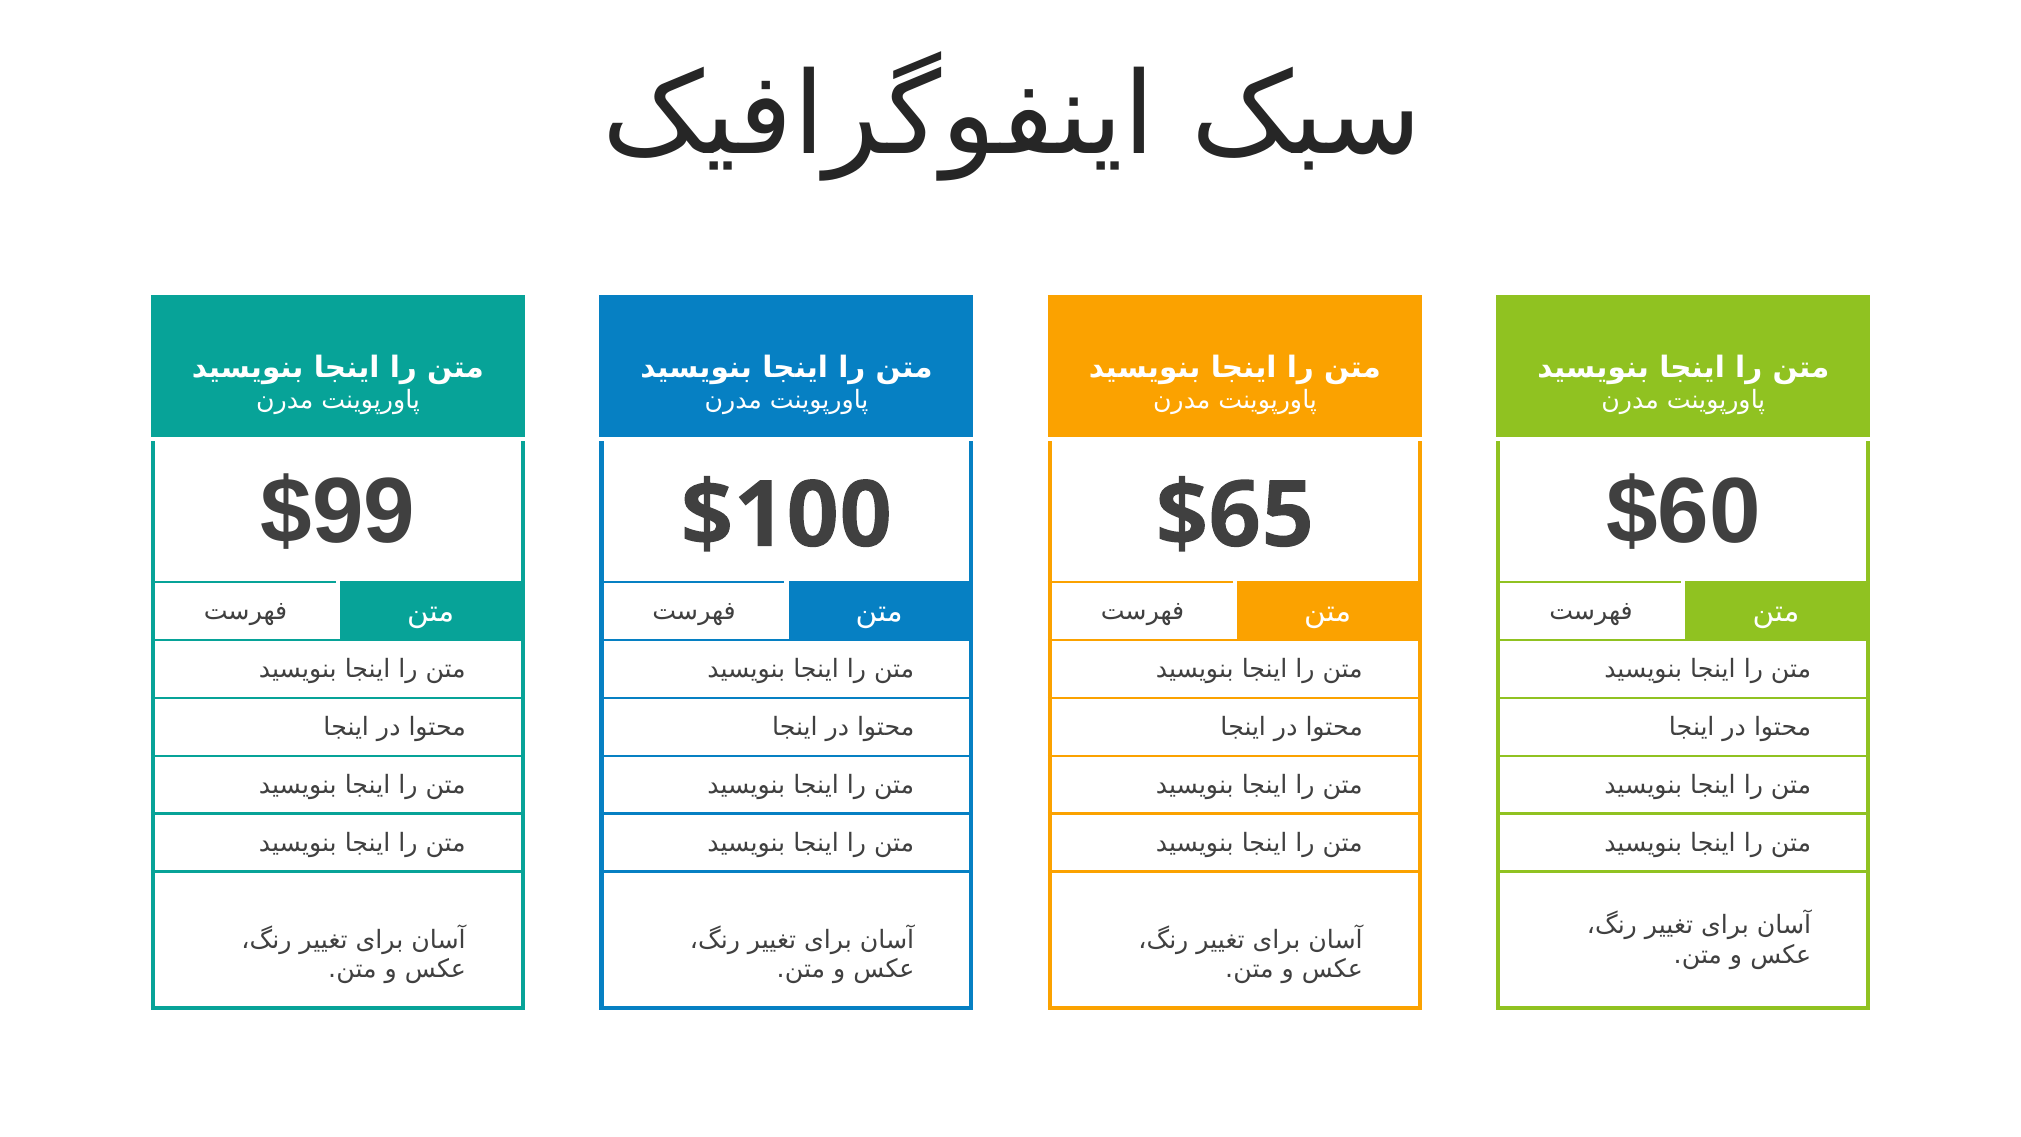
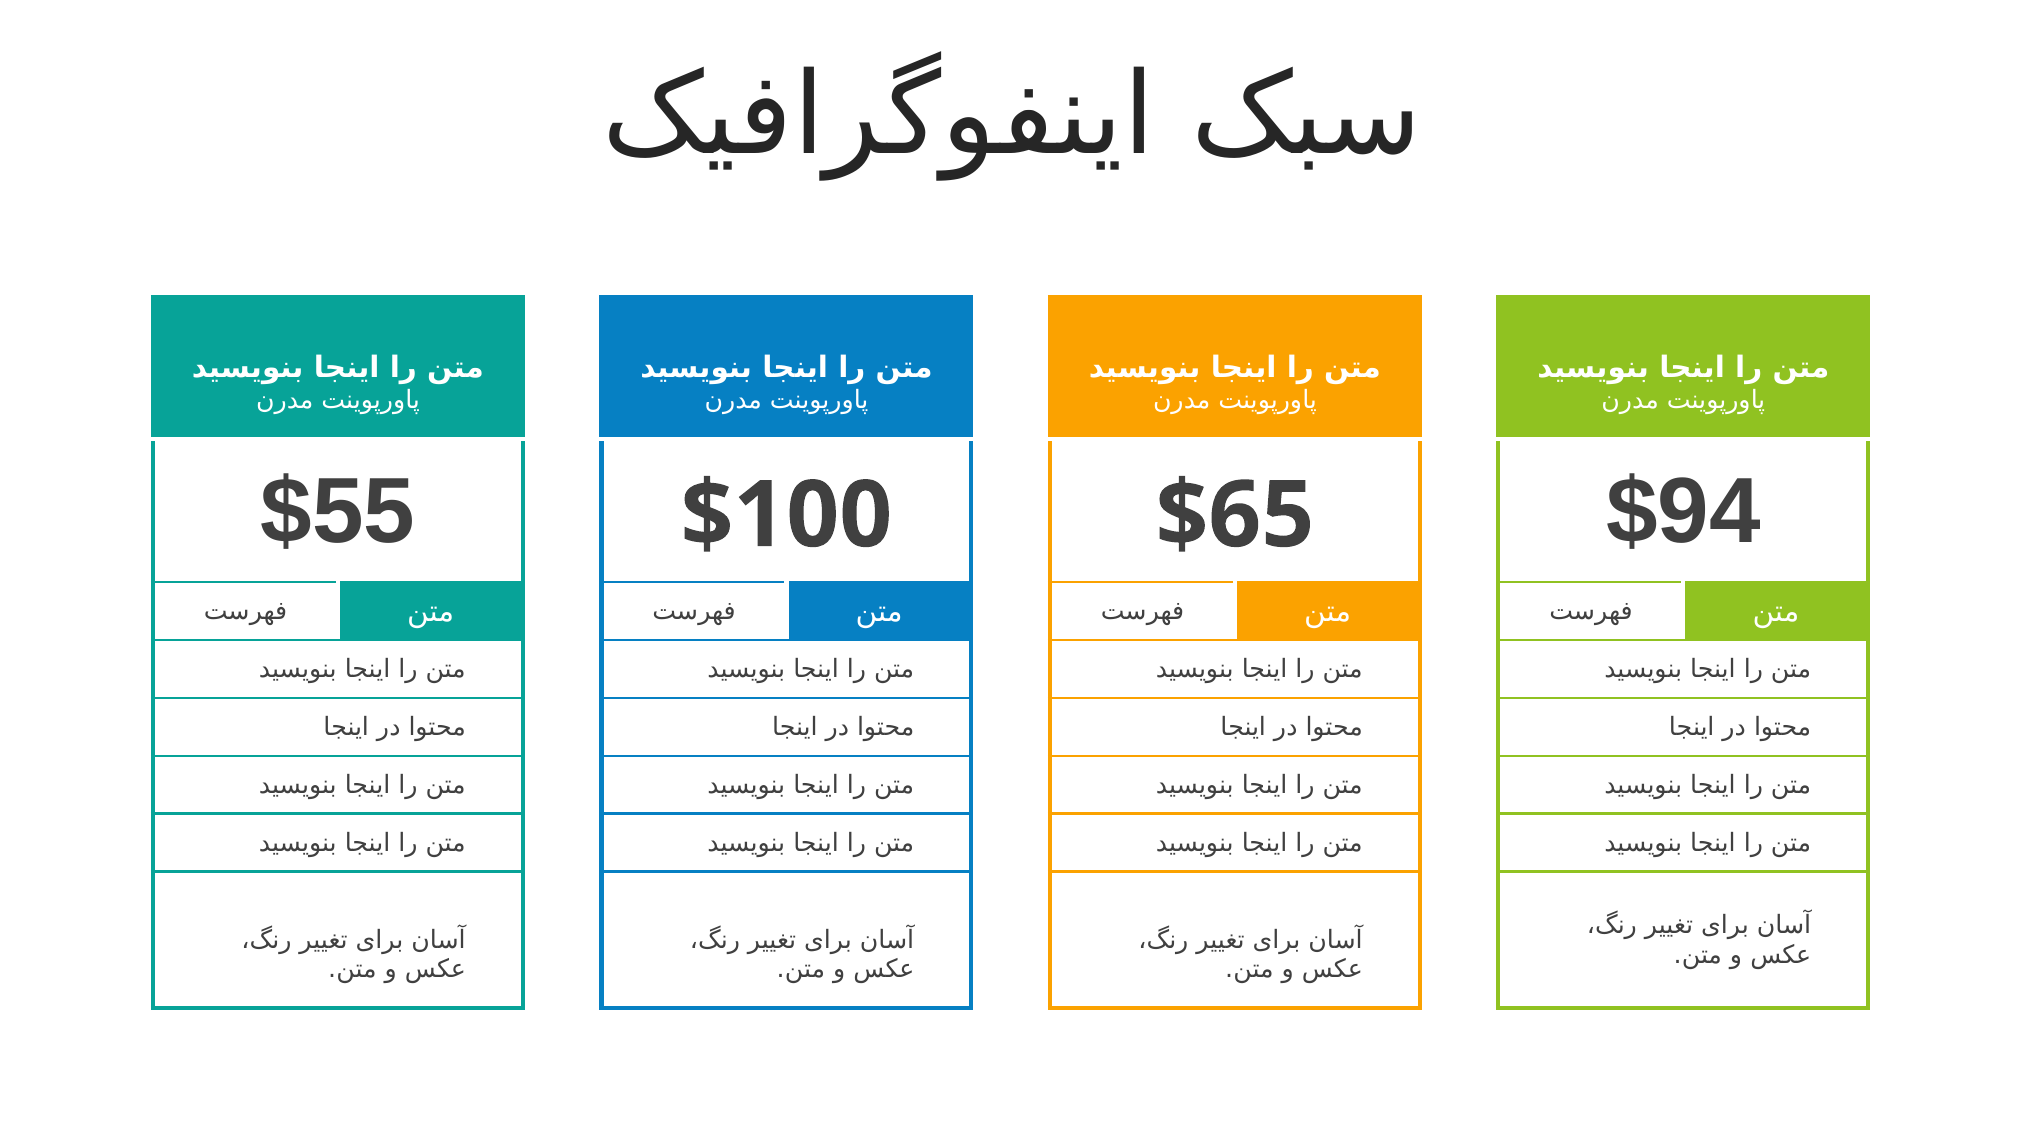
$99: $99 -> $55
$60: $60 -> $94
